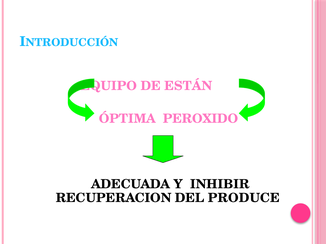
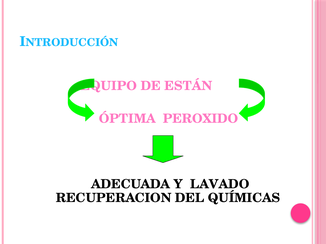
INHIBIR: INHIBIR -> LAVADO
PRODUCE: PRODUCE -> QUÍMICAS
